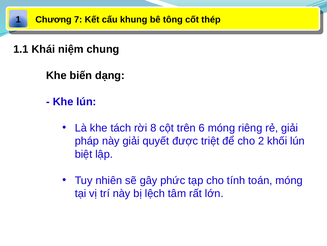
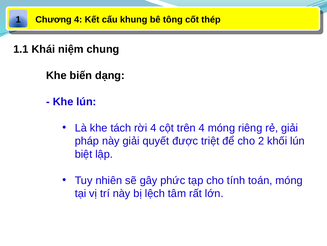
Chương 7: 7 -> 4
rời 8: 8 -> 4
trên 6: 6 -> 4
